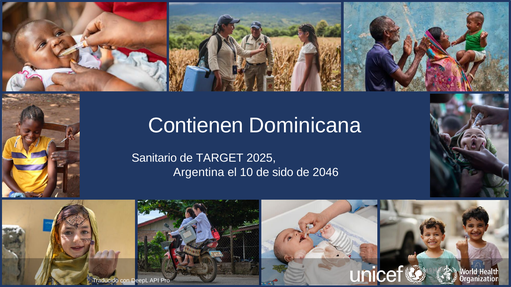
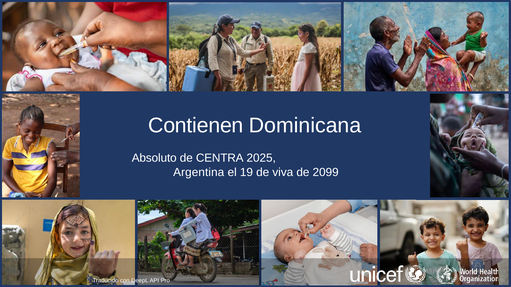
Sanitario: Sanitario -> Absoluto
TARGET: TARGET -> CENTRA
10: 10 -> 19
sido: sido -> viva
2046: 2046 -> 2099
